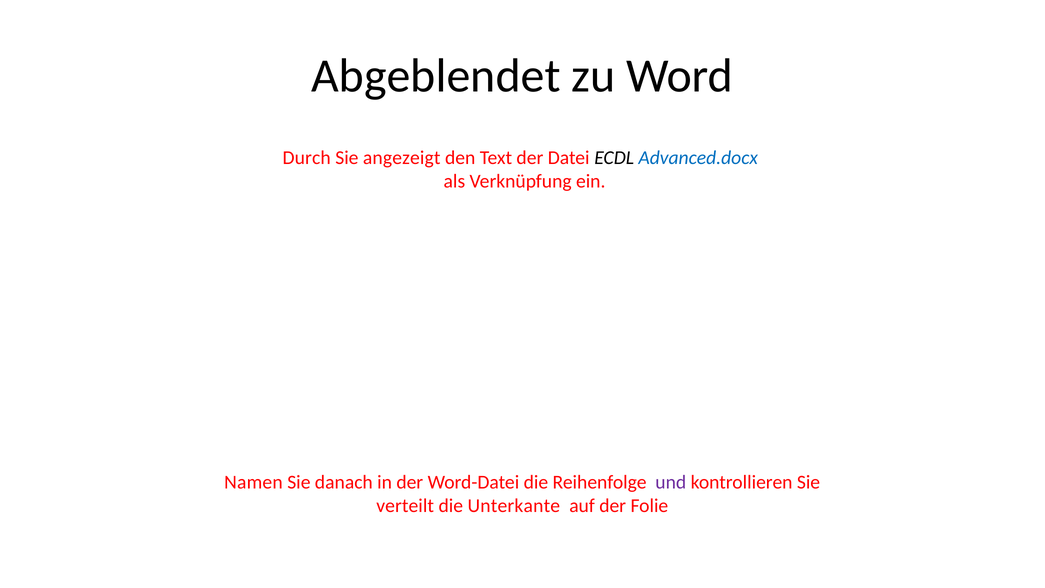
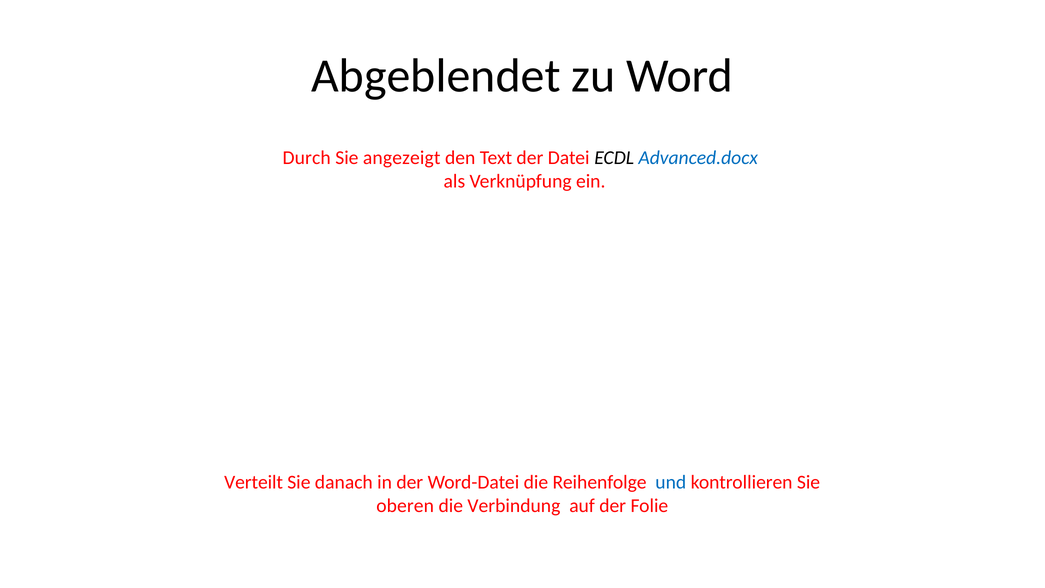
Namen: Namen -> Verteilt
und colour: purple -> blue
verteilt: verteilt -> oberen
Unterkante: Unterkante -> Verbindung
